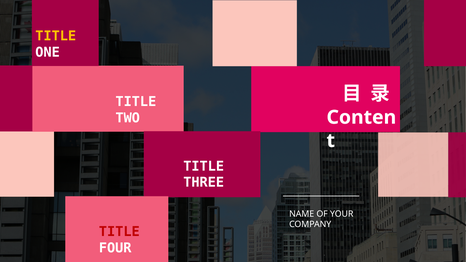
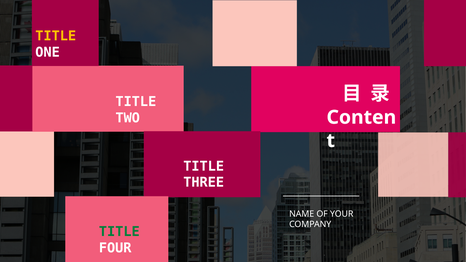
TITLE at (119, 232) colour: red -> green
